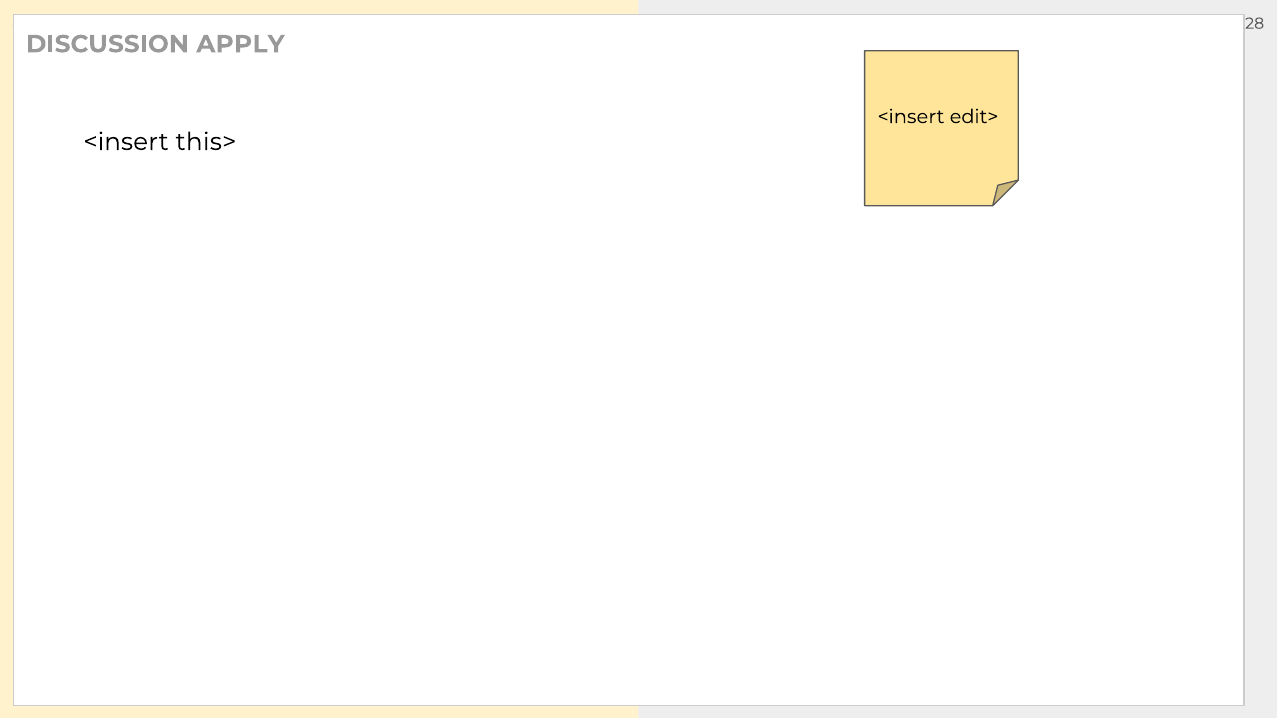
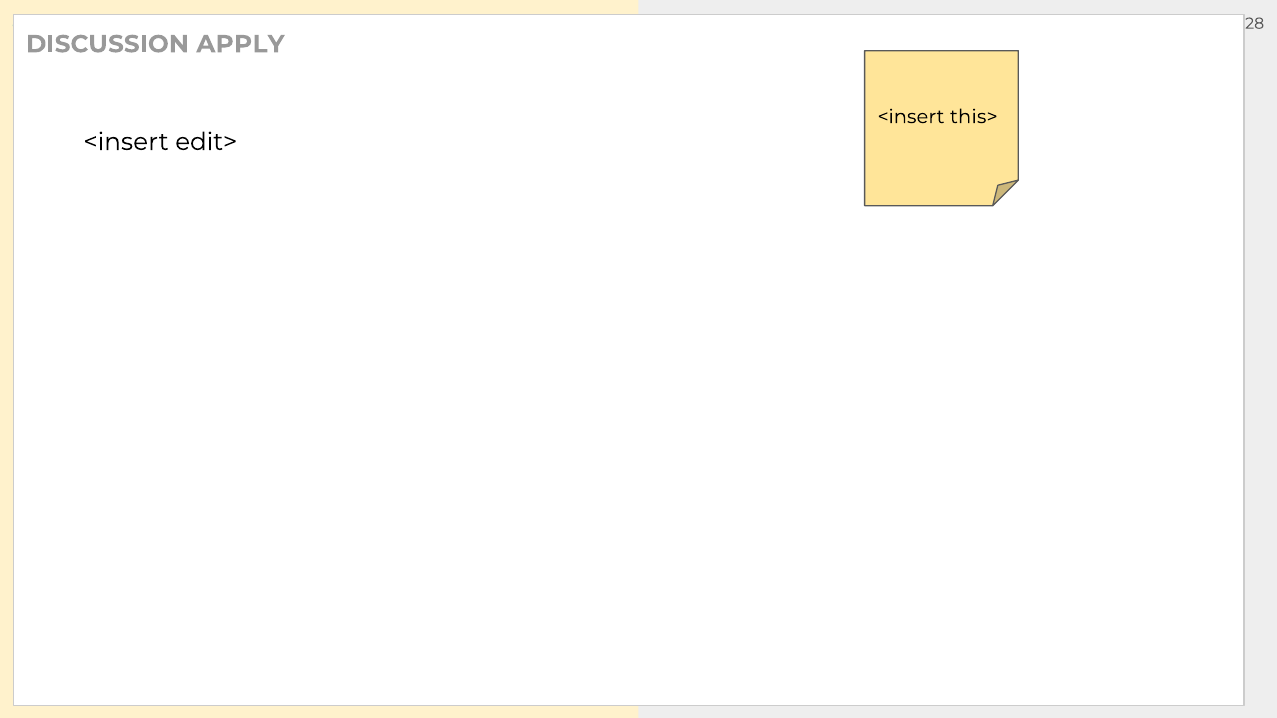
edit>: edit> -> this>
this>: this> -> edit>
